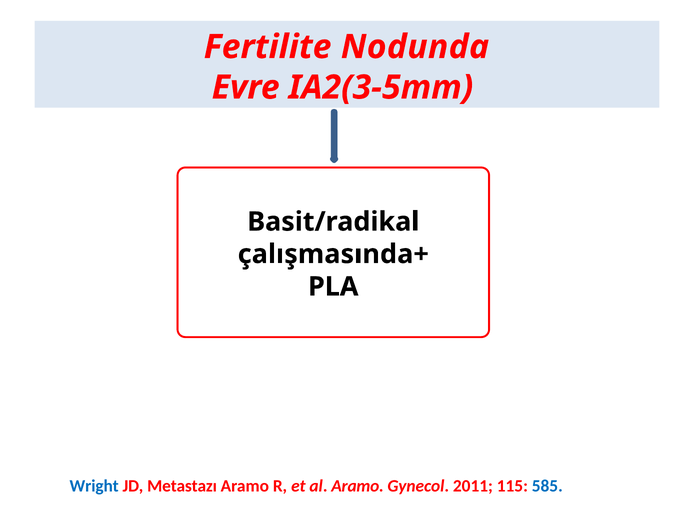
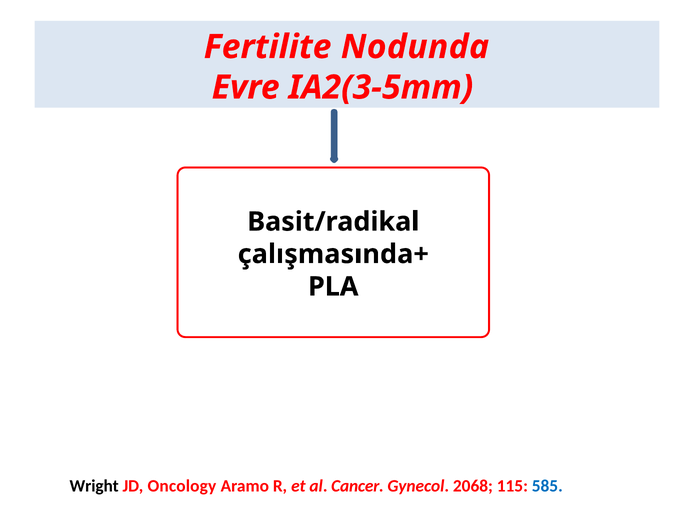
Wright colour: blue -> black
Metastazı: Metastazı -> Oncology
al Aramo: Aramo -> Cancer
2011: 2011 -> 2068
